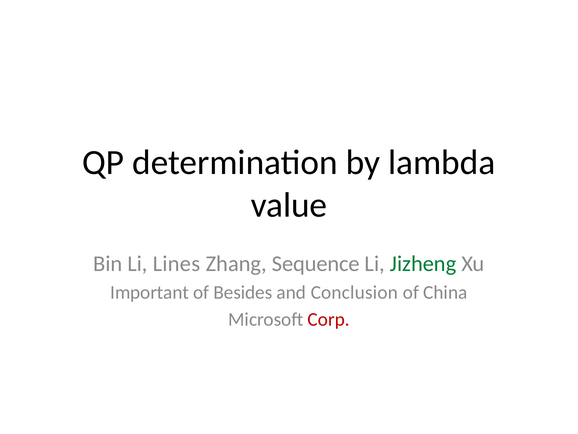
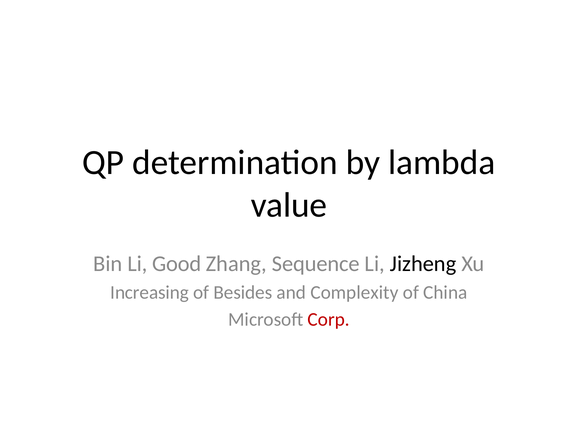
Lines: Lines -> Good
Jizheng colour: green -> black
Important: Important -> Increasing
Conclusion: Conclusion -> Complexity
